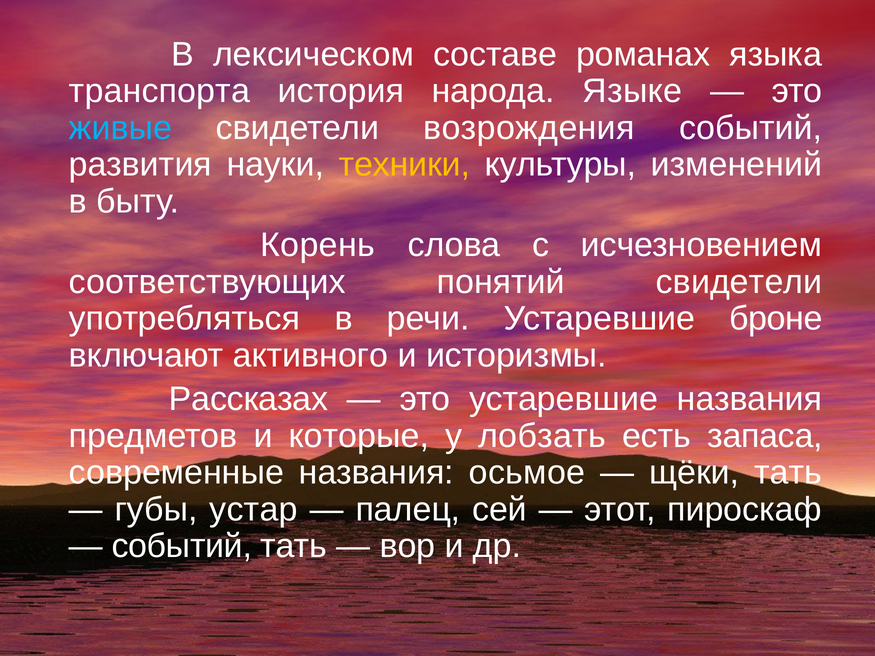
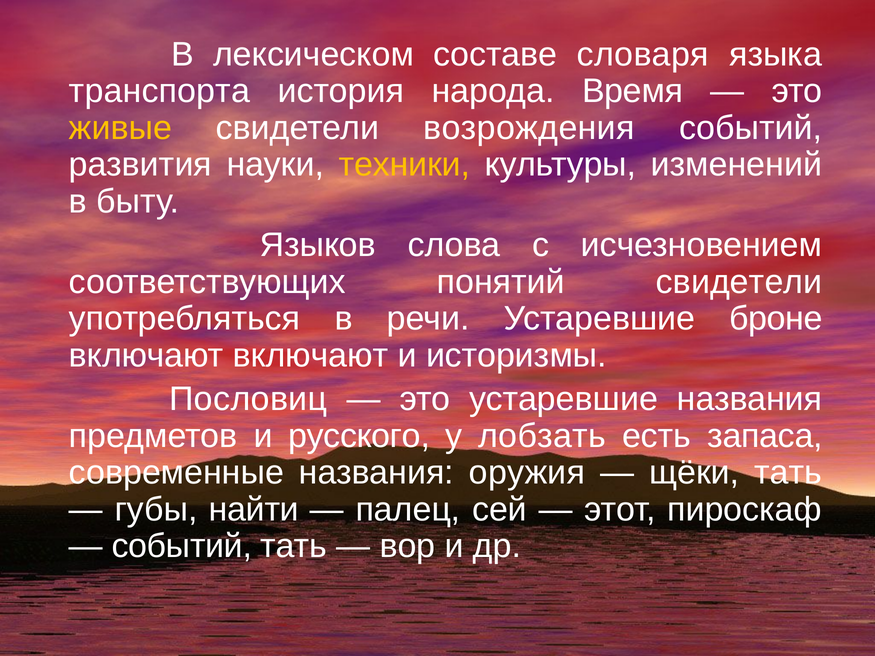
романах: романах -> словаря
Языке: Языке -> Время
живые colour: light blue -> yellow
Корень: Корень -> Языков
включают активного: активного -> включают
Рассказах: Рассказах -> Пословиц
которые: которые -> русского
осьмое: осьмое -> оружия
устар: устар -> найти
